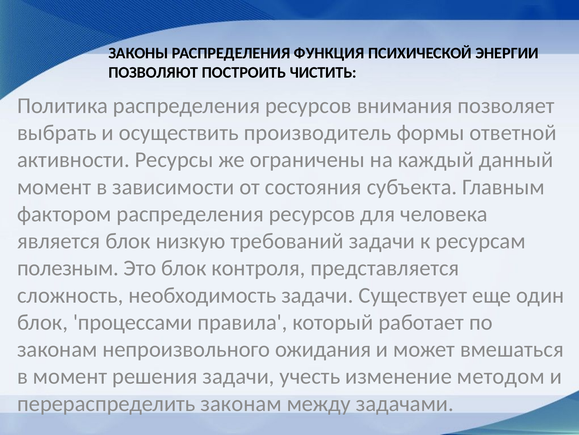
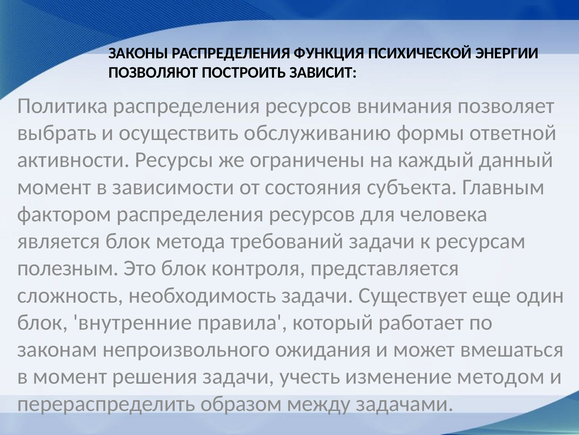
ЧИСТИТЬ: ЧИСТИТЬ -> ЗАВИСИТ
производитель: производитель -> обслуживанию
низкую: низкую -> метода
процессами: процессами -> внутренние
перераспределить законам: законам -> образом
